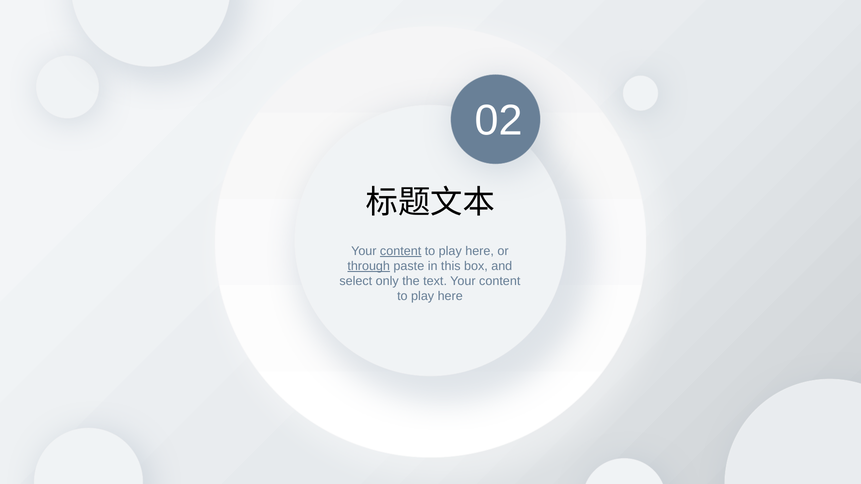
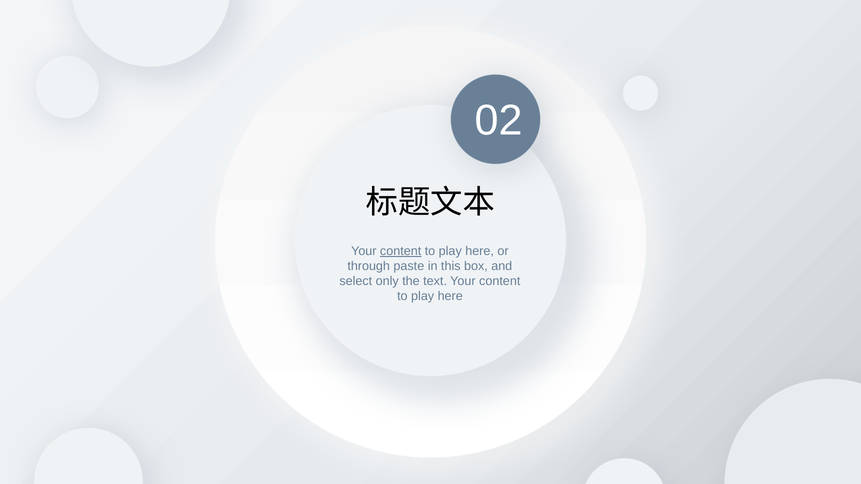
through underline: present -> none
